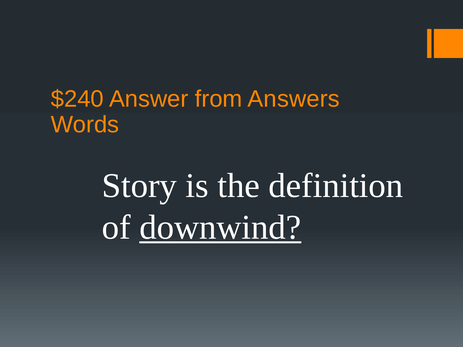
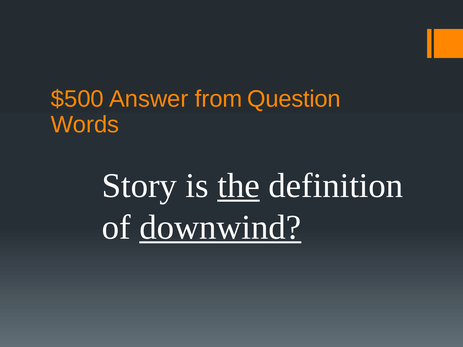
$240: $240 -> $500
Answers: Answers -> Question
the underline: none -> present
